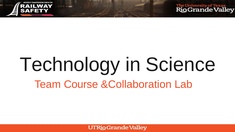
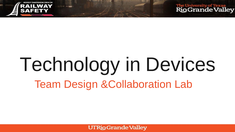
Science: Science -> Devices
Course: Course -> Design
